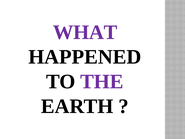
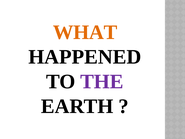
WHAT colour: purple -> orange
